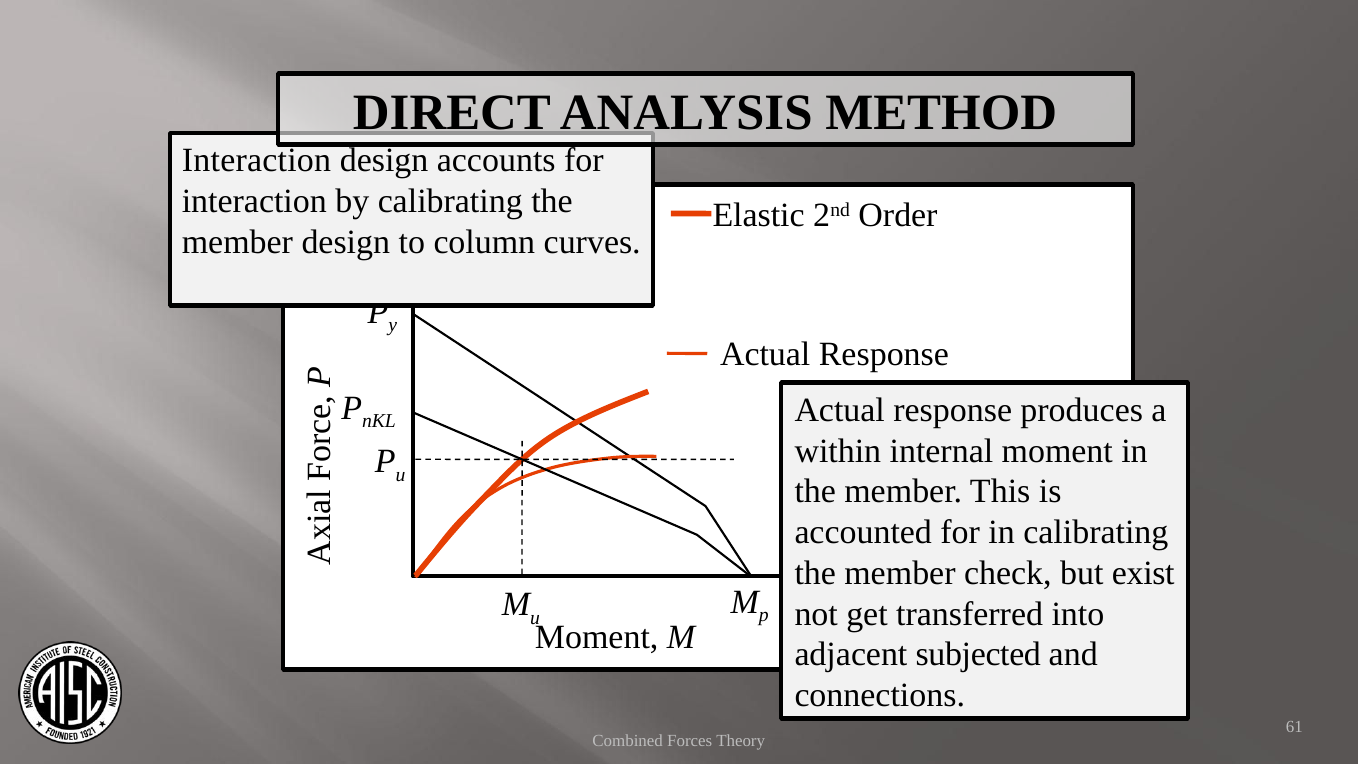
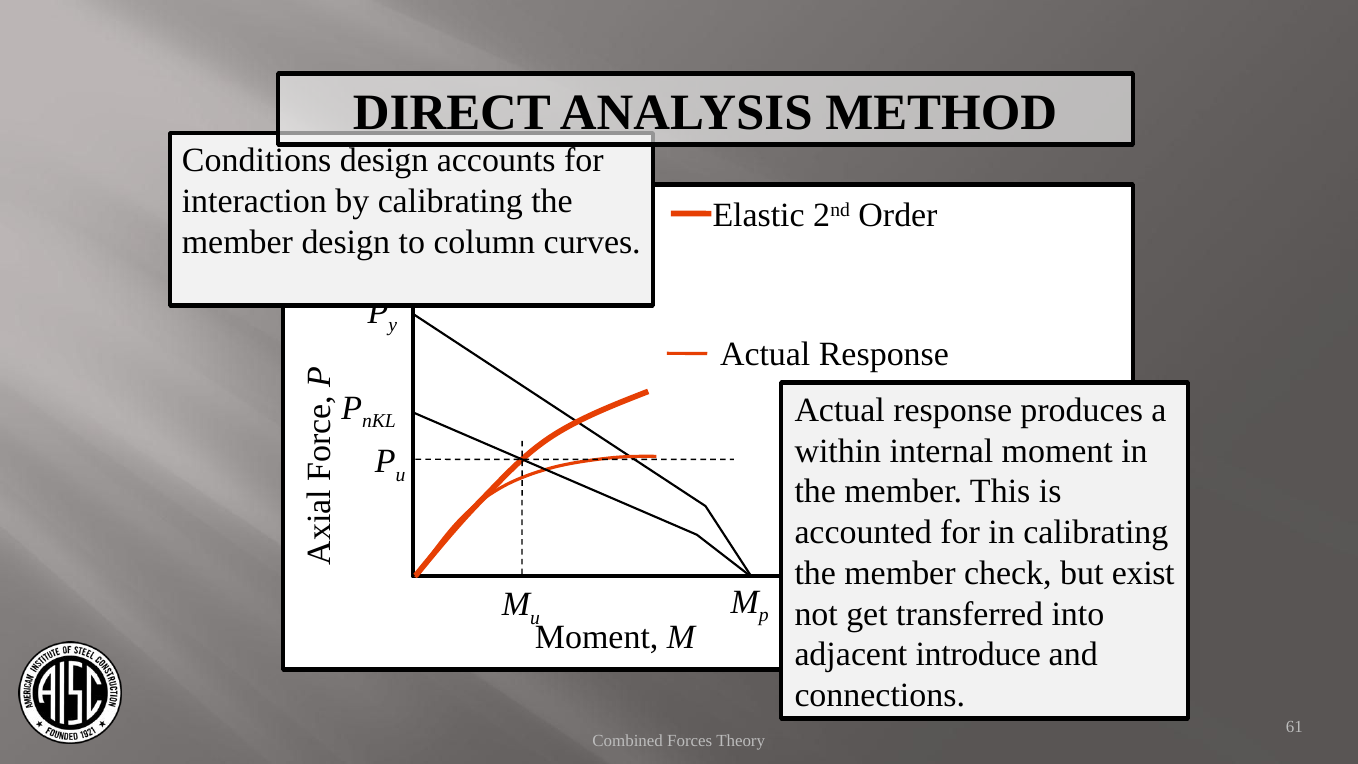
Interaction at (256, 160): Interaction -> Conditions
subjected: subjected -> introduce
